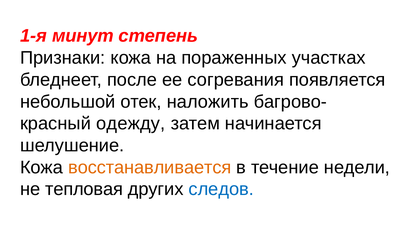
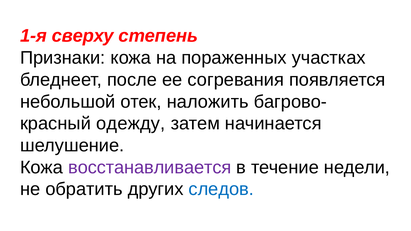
минут: минут -> сверху
восстанавливается colour: orange -> purple
тепловая: тепловая -> обратить
